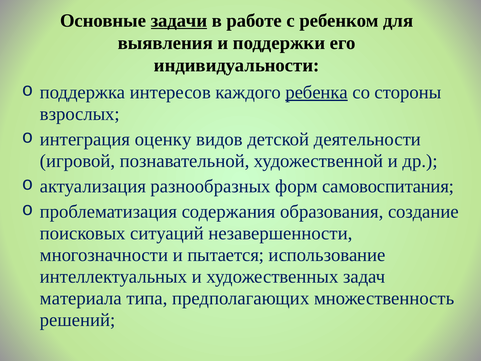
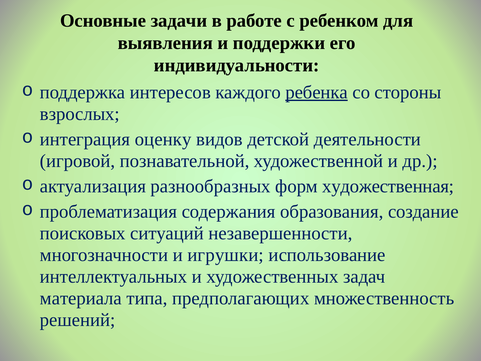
задачи underline: present -> none
самовоспитания: самовоспитания -> художественная
пытается: пытается -> игрушки
